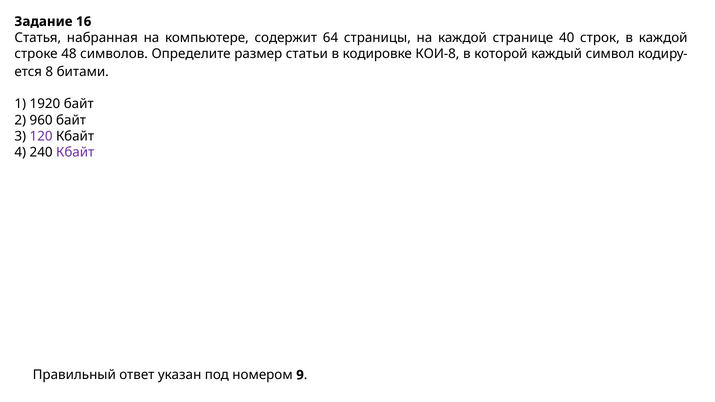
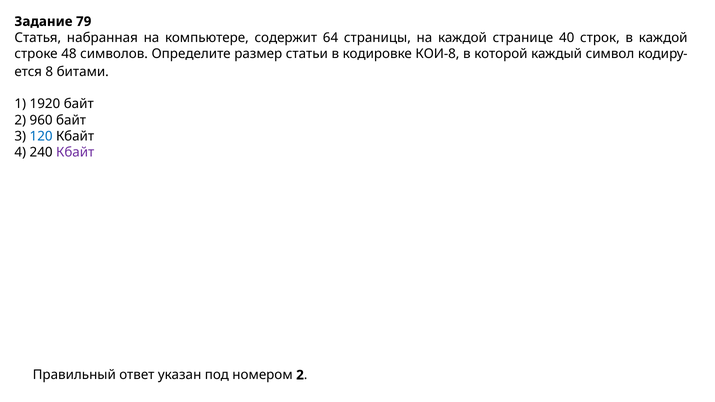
16: 16 -> 79
120 colour: purple -> blue
9 at (300, 375): 9 -> 2
